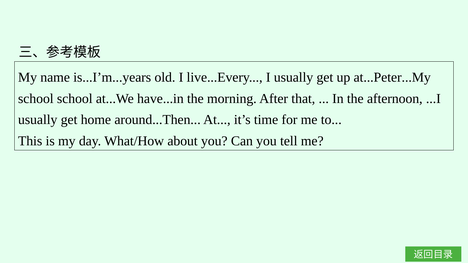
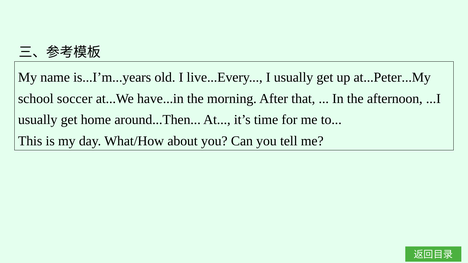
school school: school -> soccer
